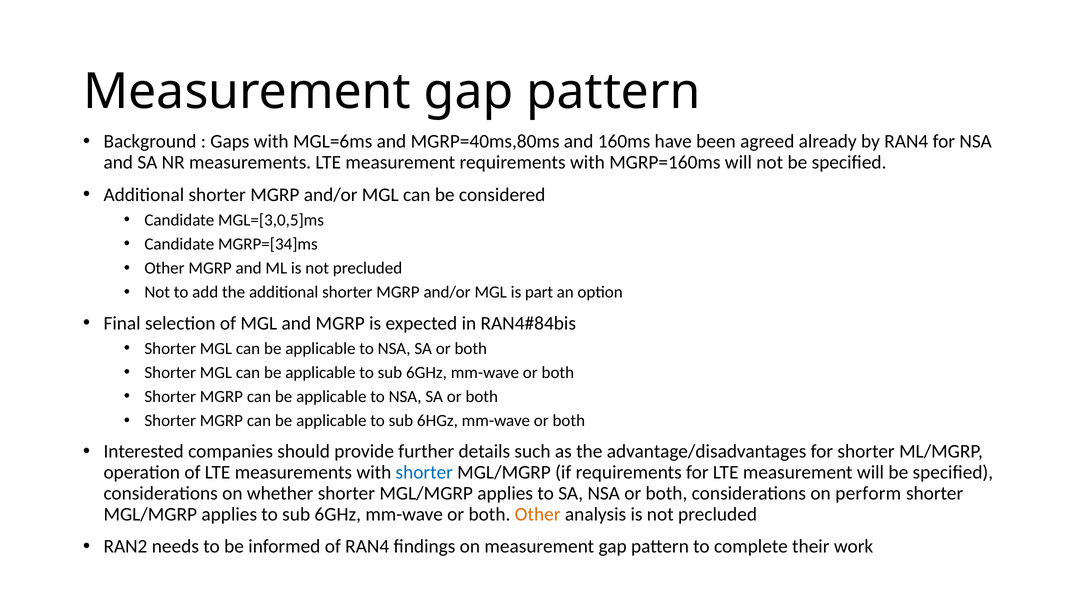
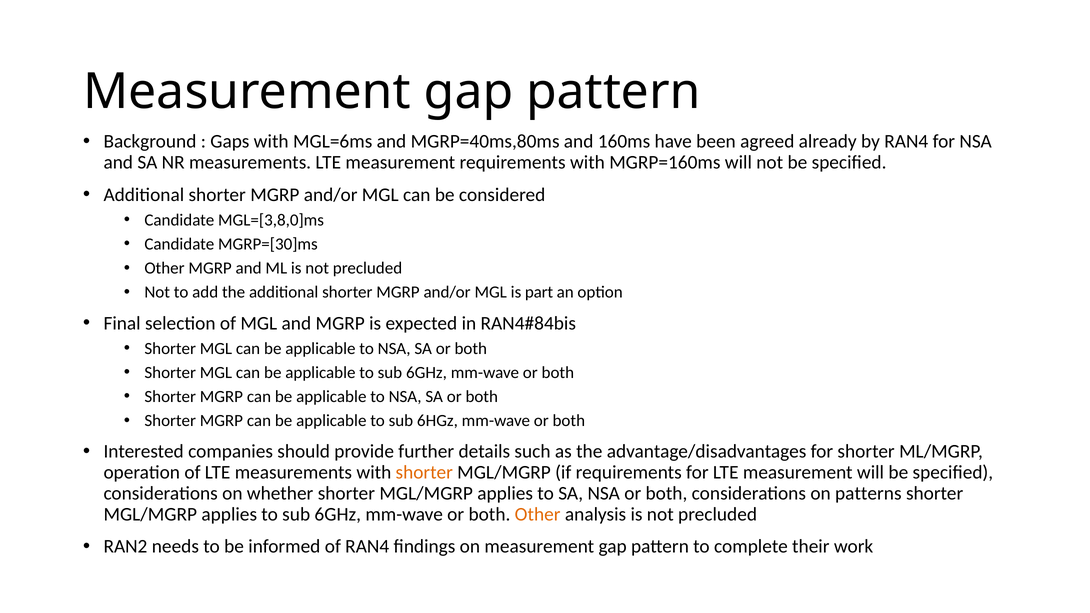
MGL=[3,0,5]ms: MGL=[3,0,5]ms -> MGL=[3,8,0]ms
MGRP=[34]ms: MGRP=[34]ms -> MGRP=[30]ms
shorter at (424, 473) colour: blue -> orange
perform: perform -> patterns
